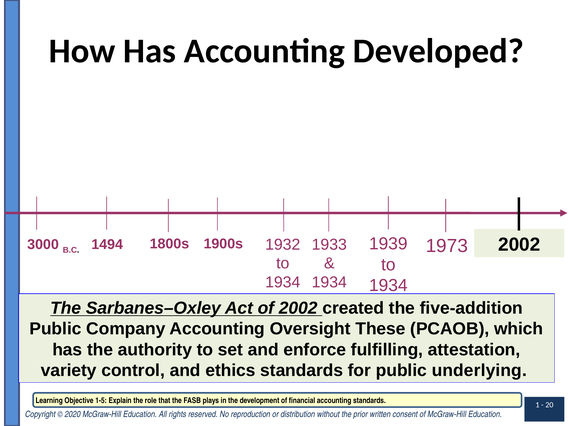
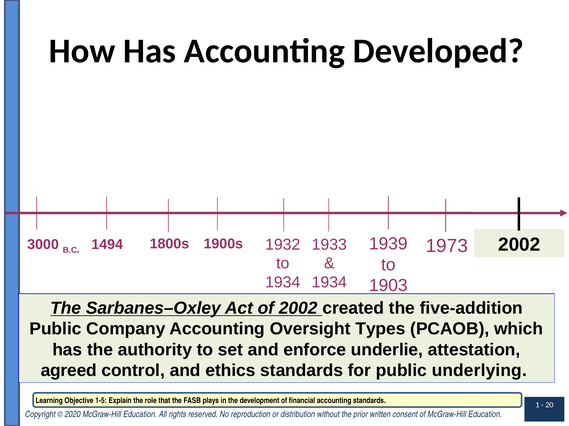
1934 at (388, 286): 1934 -> 1903
These: These -> Types
fulfilling: fulfilling -> underlie
variety: variety -> agreed
